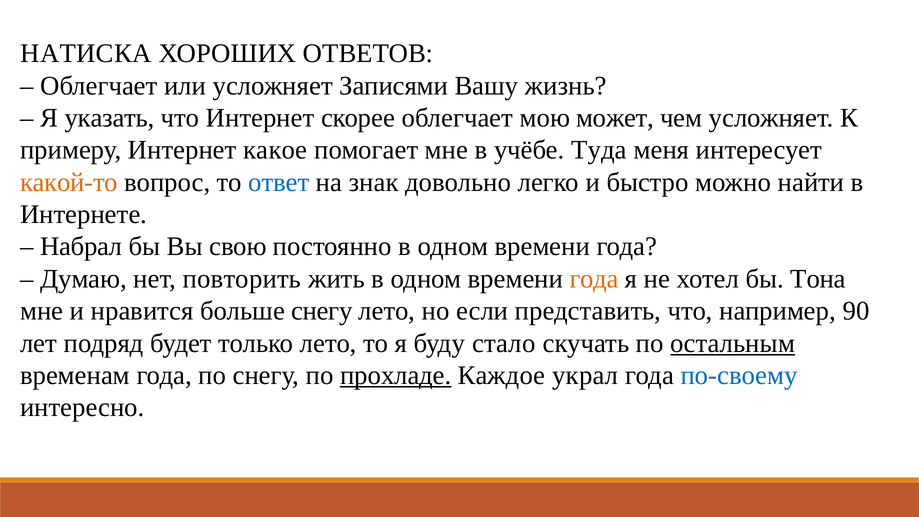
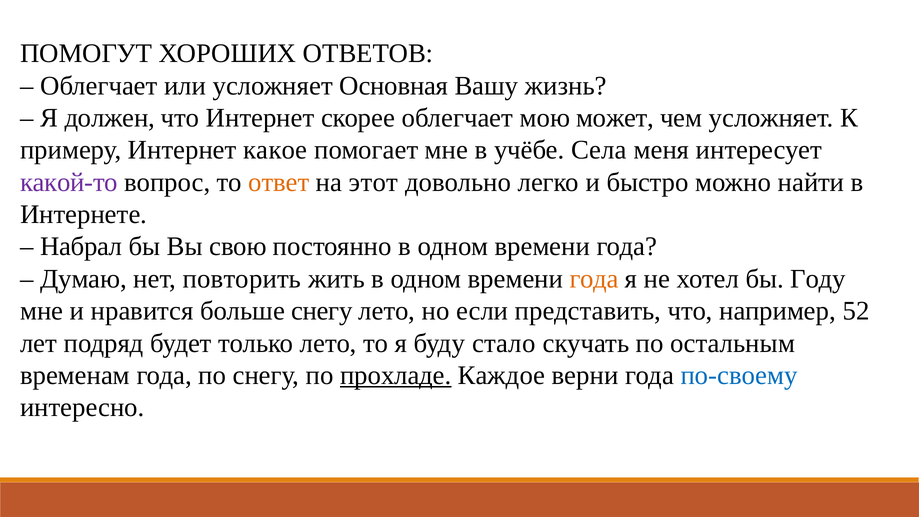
НАТИСКА: НАТИСКА -> ПОМОГУТ
Записями: Записями -> Основная
указать: указать -> должен
Туда: Туда -> Села
какой-то colour: orange -> purple
ответ colour: blue -> orange
знак: знак -> этот
Тона: Тона -> Году
90: 90 -> 52
остальным underline: present -> none
украл: украл -> верни
